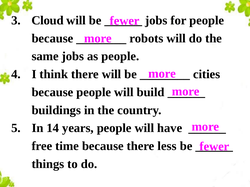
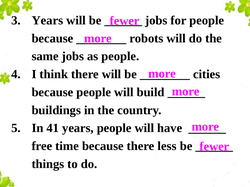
Cloud at (48, 20): Cloud -> Years
14: 14 -> 41
